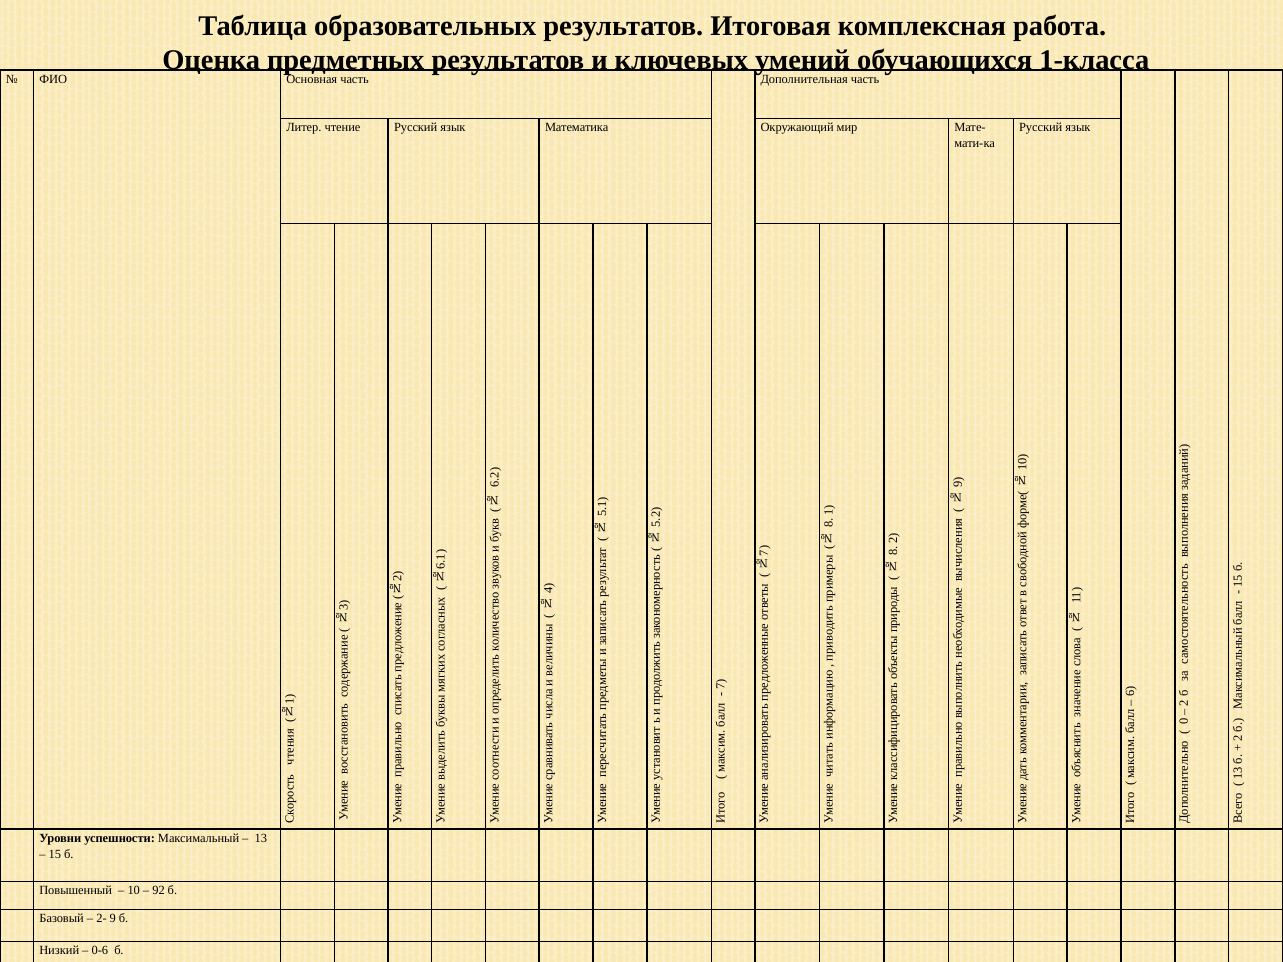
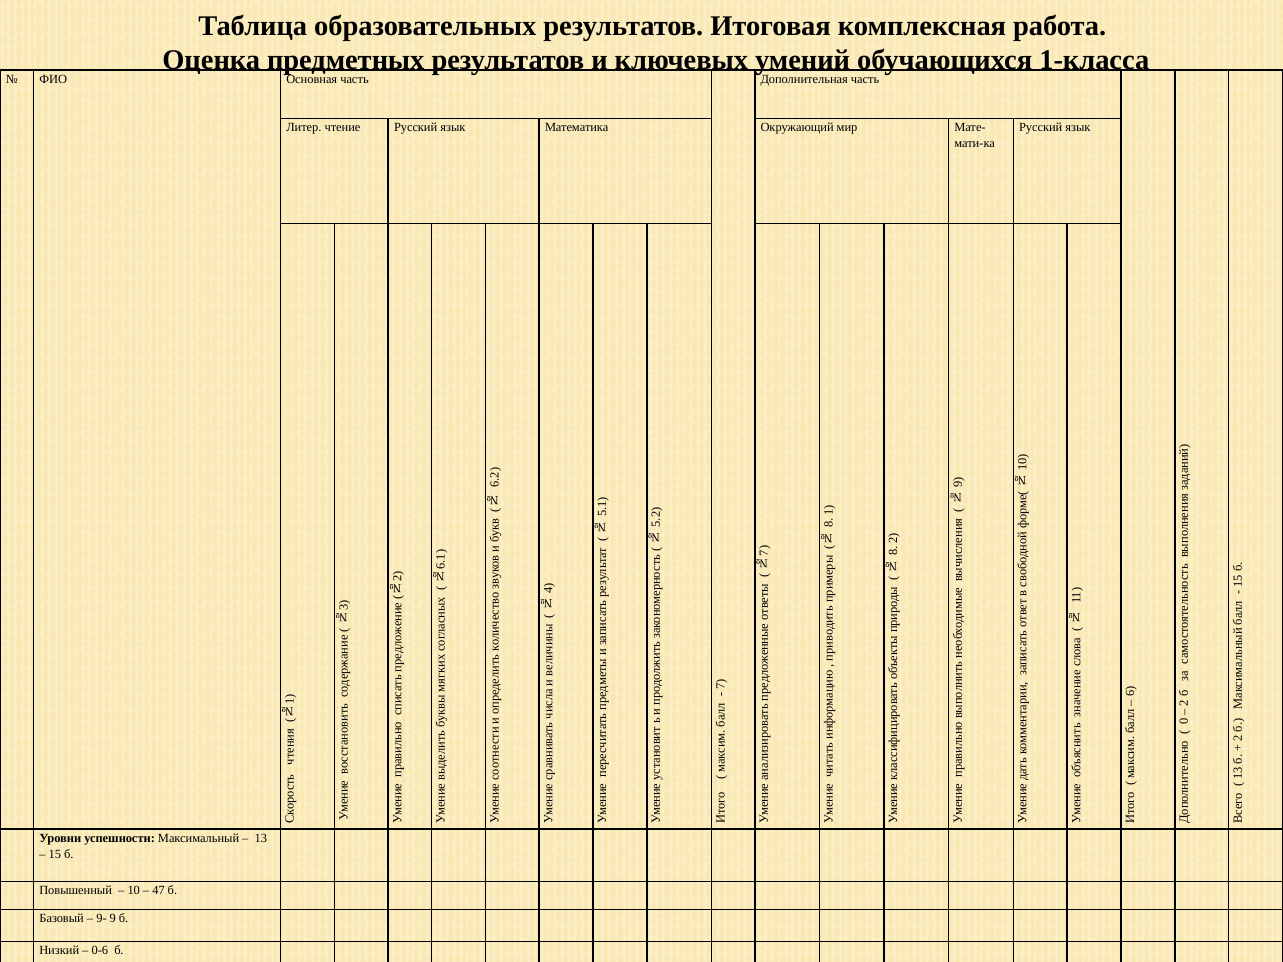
92: 92 -> 47
2-: 2- -> 9-
